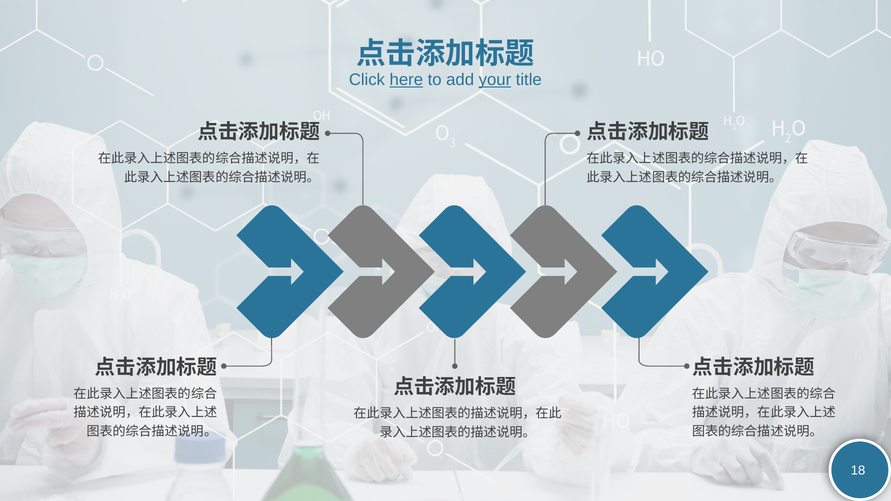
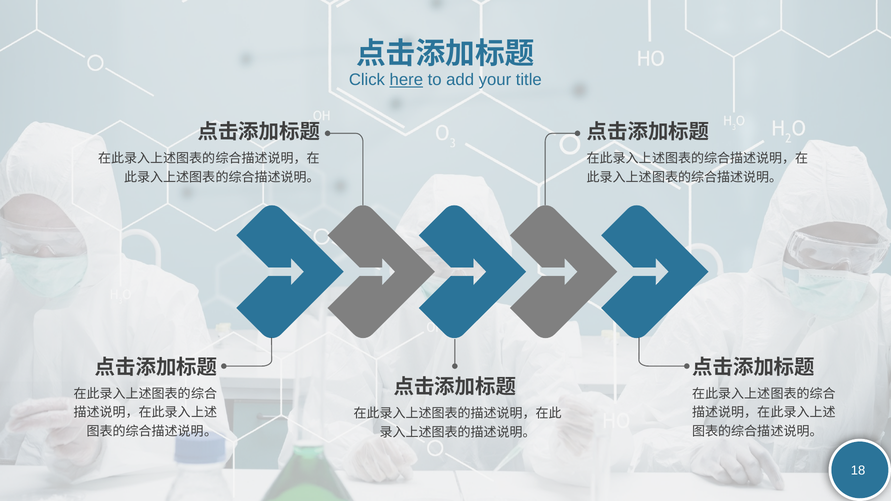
your underline: present -> none
